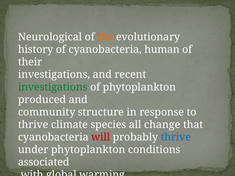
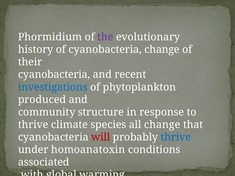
Neurological: Neurological -> Phormidium
the colour: orange -> purple
cyanobacteria human: human -> change
investigations at (54, 75): investigations -> cyanobacteria
investigations at (53, 87) colour: green -> blue
under phytoplankton: phytoplankton -> homoanatoxin
